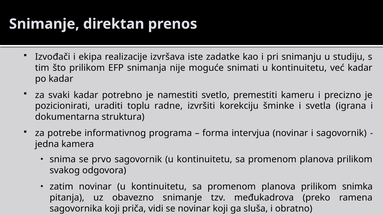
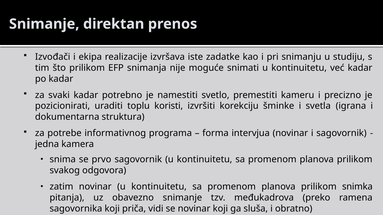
radne: radne -> koristi
